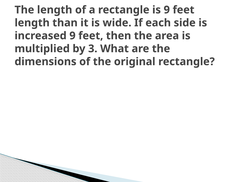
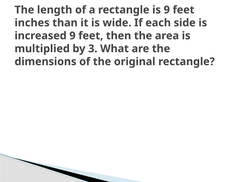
length at (32, 23): length -> inches
